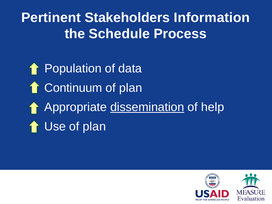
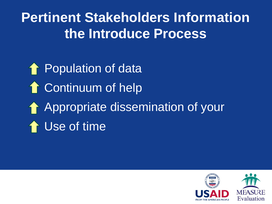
Schedule: Schedule -> Introduce
plan at (131, 88): plan -> help
dissemination underline: present -> none
help: help -> your
Use of plan: plan -> time
